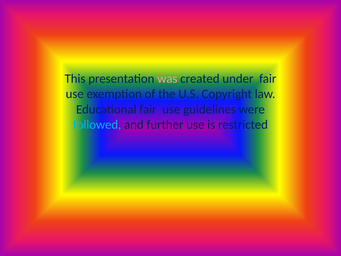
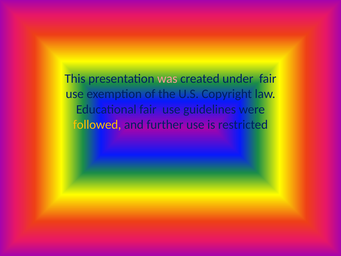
followed colour: light blue -> yellow
